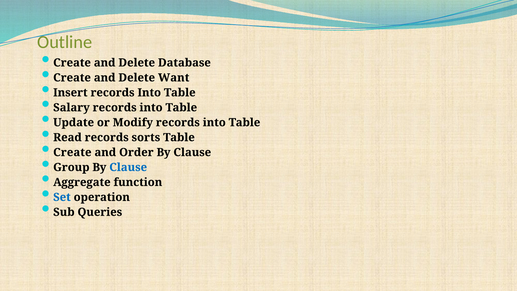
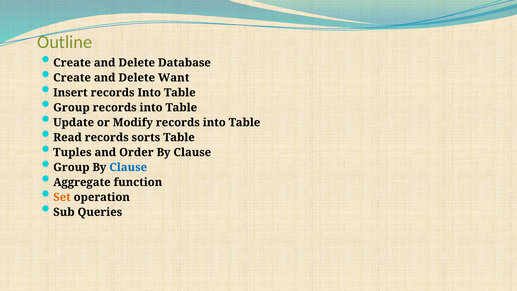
Salary at (71, 107): Salary -> Group
Create at (72, 152): Create -> Tuples
Set colour: blue -> orange
